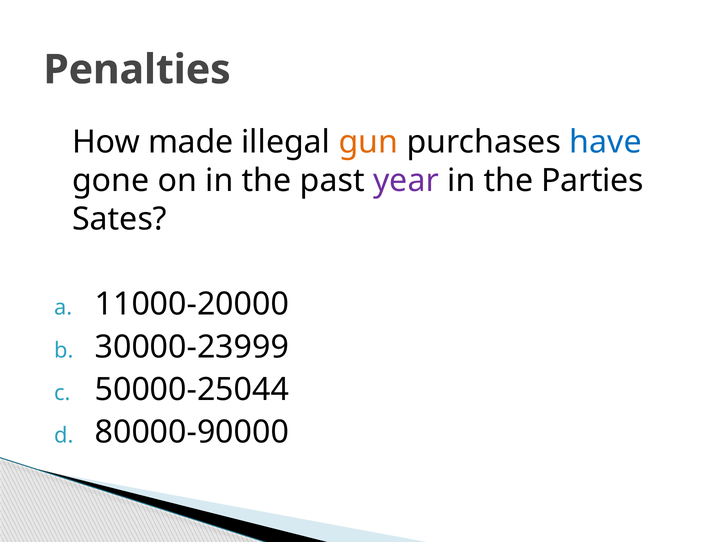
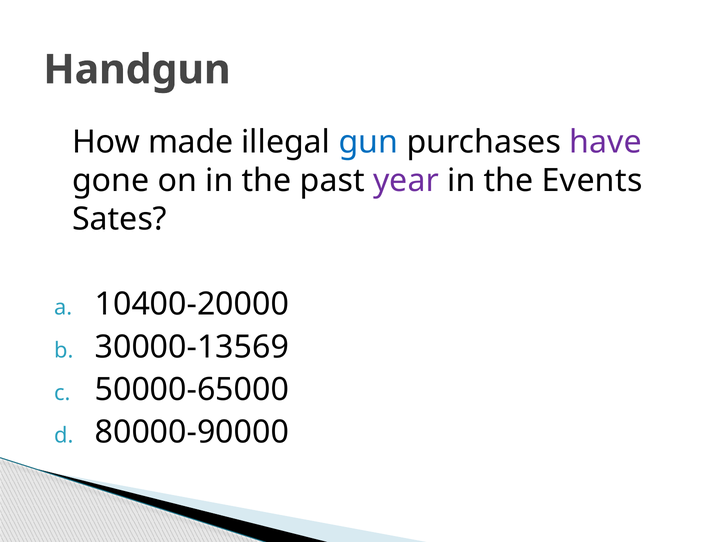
Penalties: Penalties -> Handgun
gun colour: orange -> blue
have colour: blue -> purple
Parties: Parties -> Events
11000-20000: 11000-20000 -> 10400-20000
30000-23999: 30000-23999 -> 30000-13569
50000-25044: 50000-25044 -> 50000-65000
